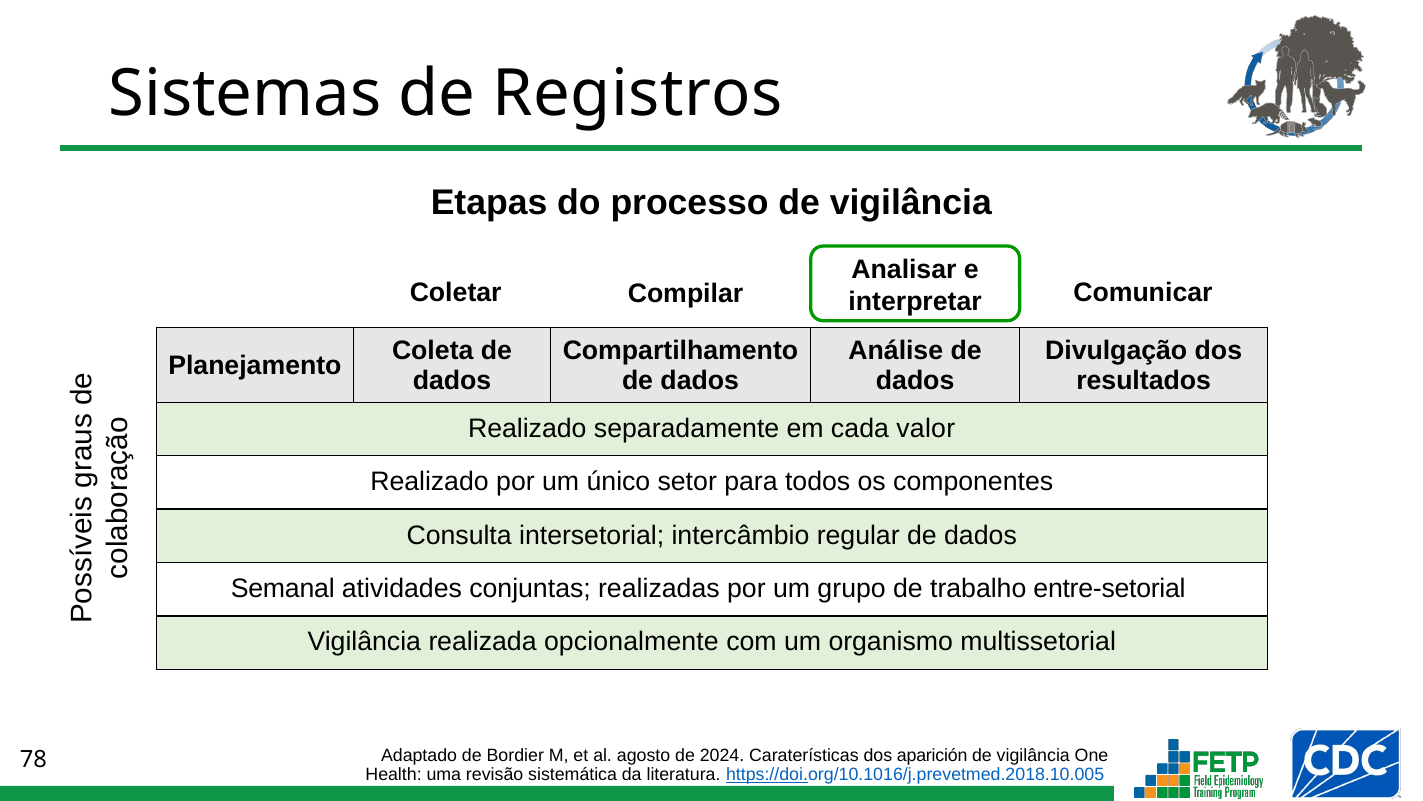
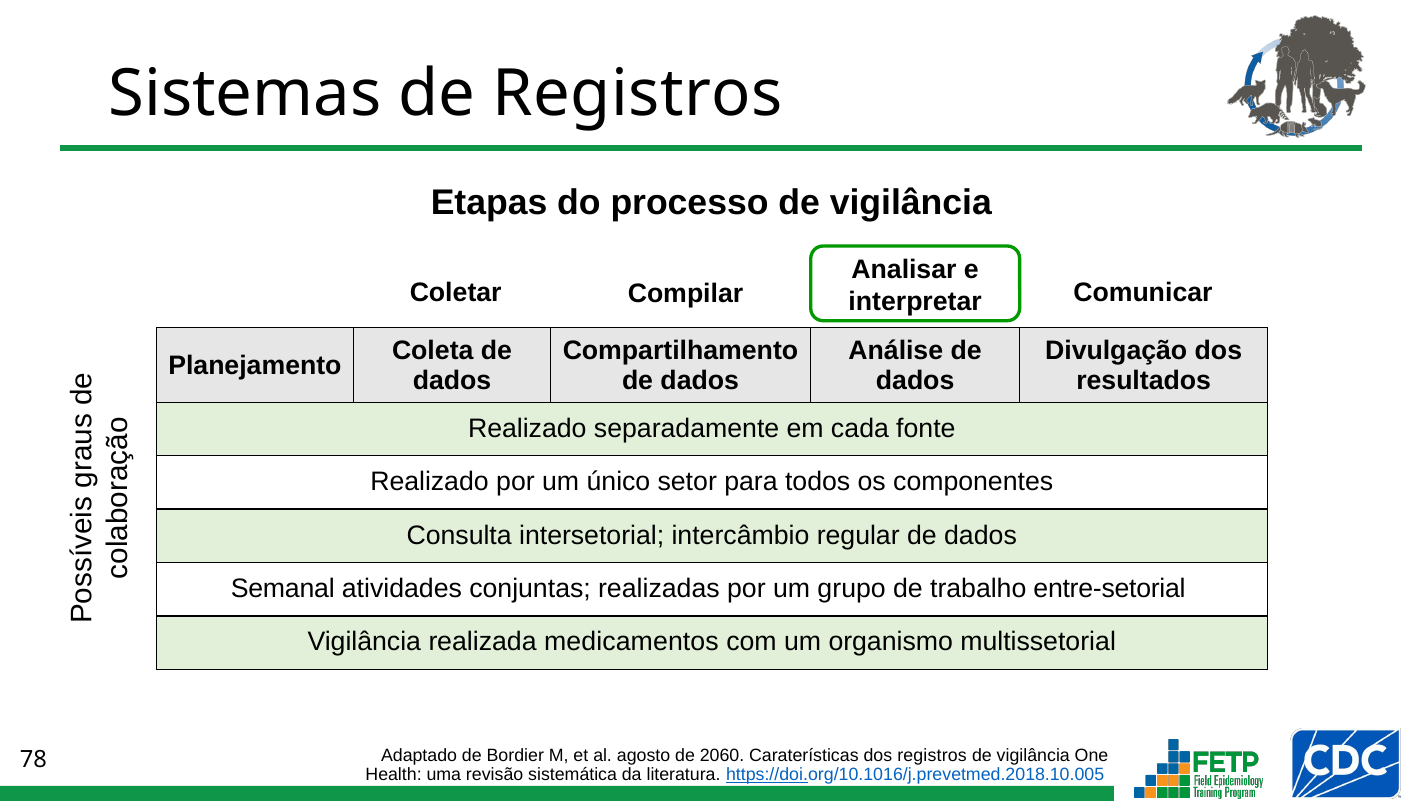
valor: valor -> fonte
opcionalmente: opcionalmente -> medicamentos
2024: 2024 -> 2060
dos aparición: aparición -> registros
